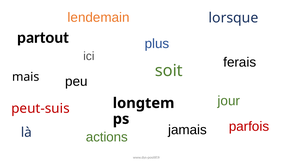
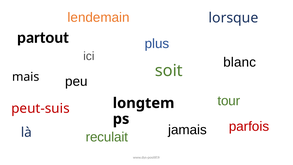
ferais: ferais -> blanc
jour: jour -> tour
actions: actions -> reculait
